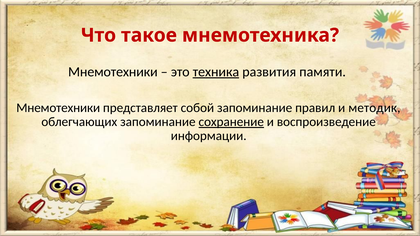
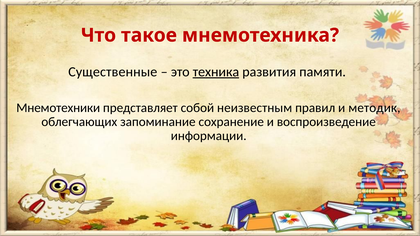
Мнемотехники at (113, 72): Мнемотехники -> Существенные
собой запоминание: запоминание -> неизвестным
сохранение underline: present -> none
